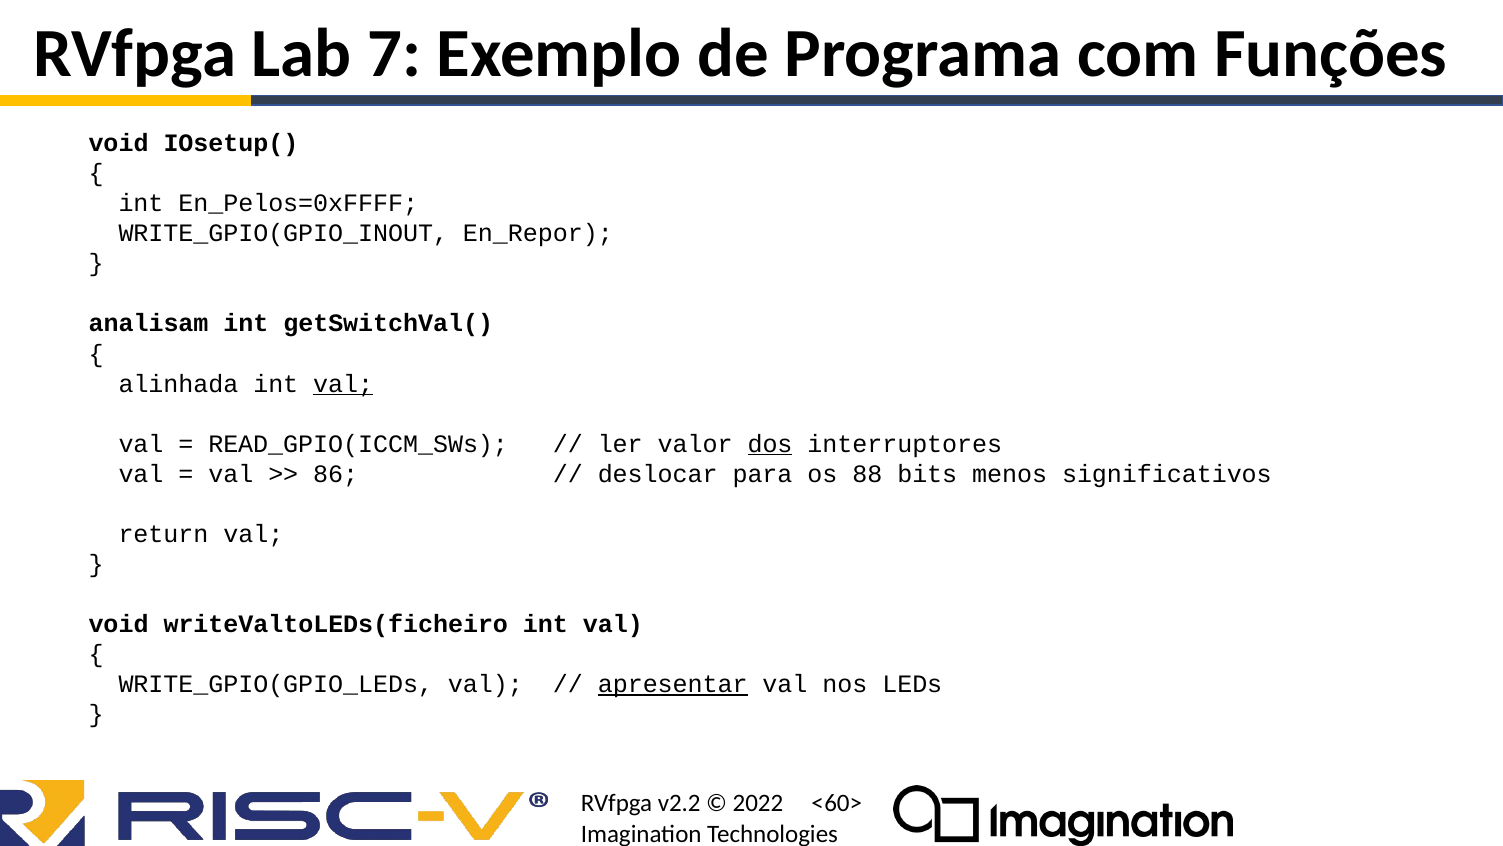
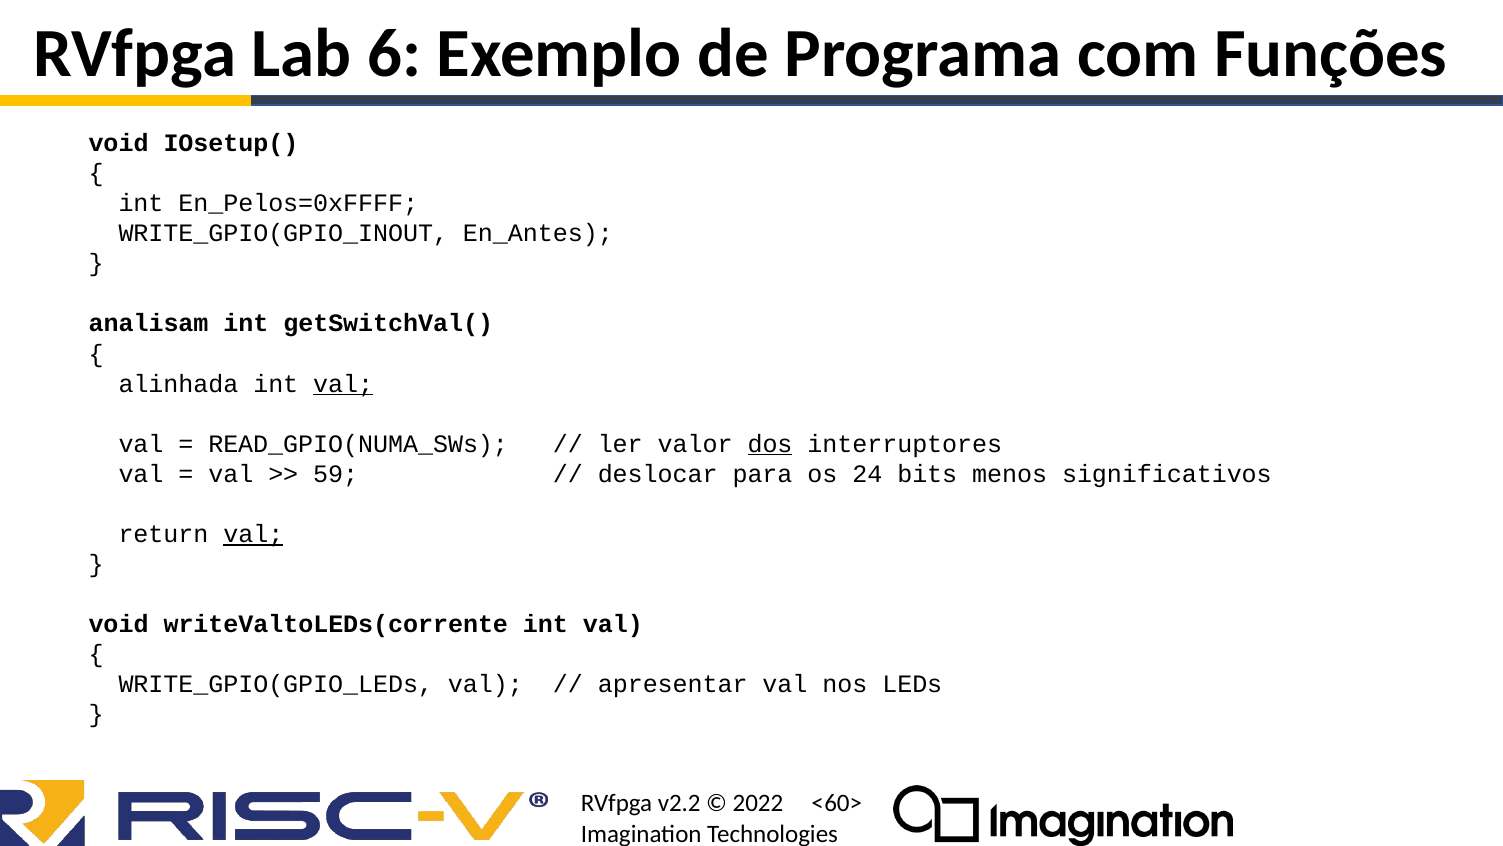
7: 7 -> 6
En_Repor: En_Repor -> En_Antes
READ_GPIO(ICCM_SWs: READ_GPIO(ICCM_SWs -> READ_GPIO(NUMA_SWs
86: 86 -> 59
88: 88 -> 24
val at (253, 534) underline: none -> present
writeValtoLEDs(ficheiro: writeValtoLEDs(ficheiro -> writeValtoLEDs(corrente
apresentar underline: present -> none
